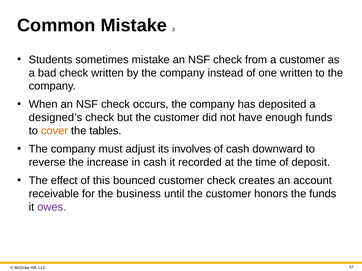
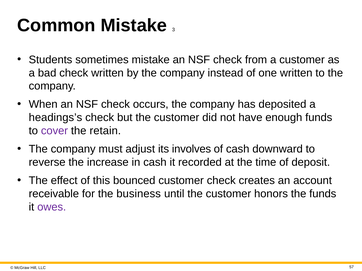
designed’s: designed’s -> headings’s
cover colour: orange -> purple
tables: tables -> retain
